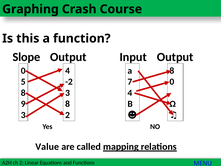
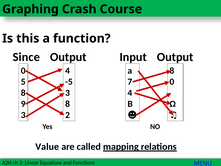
Slope: Slope -> Since
-2: -2 -> -5
